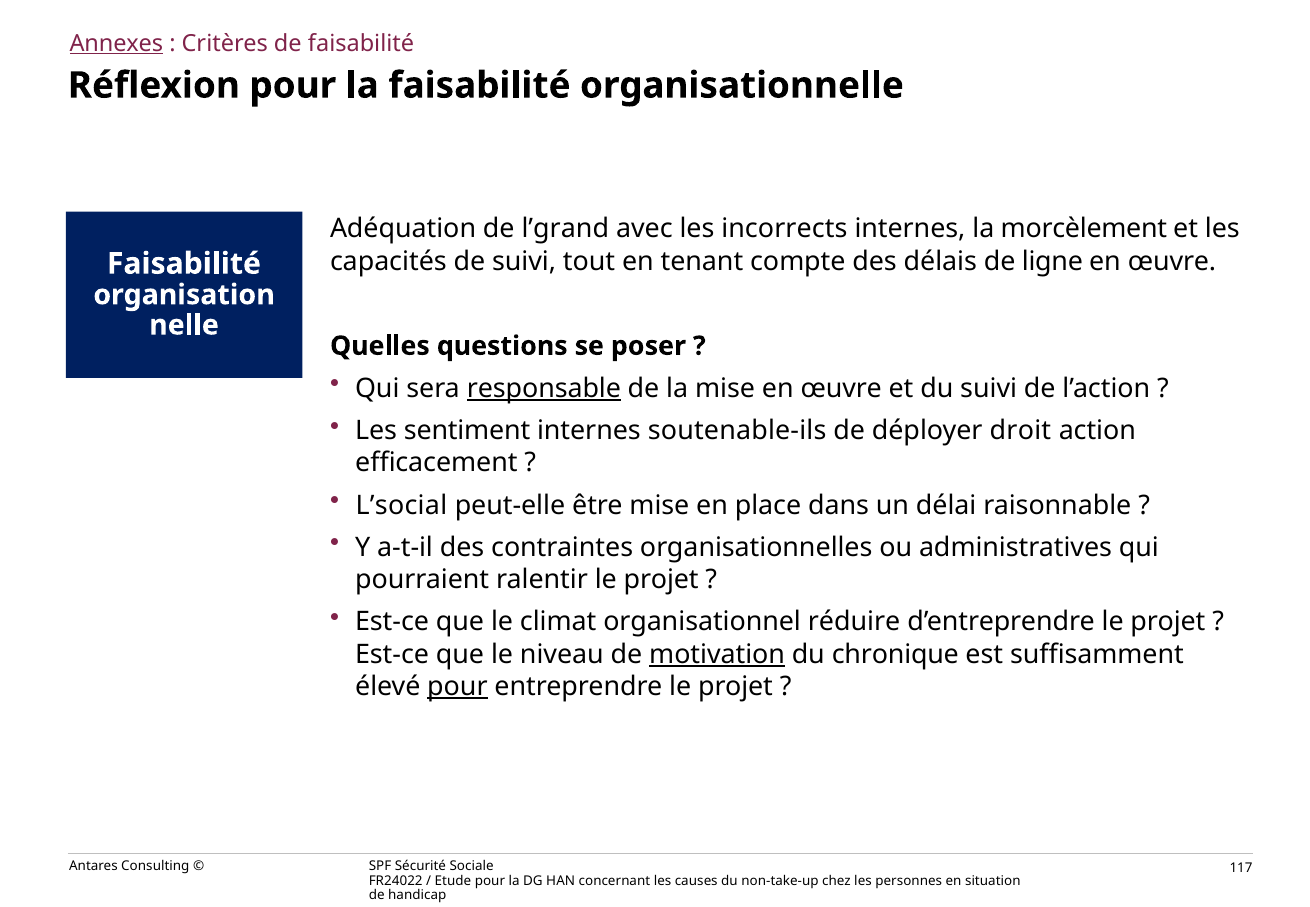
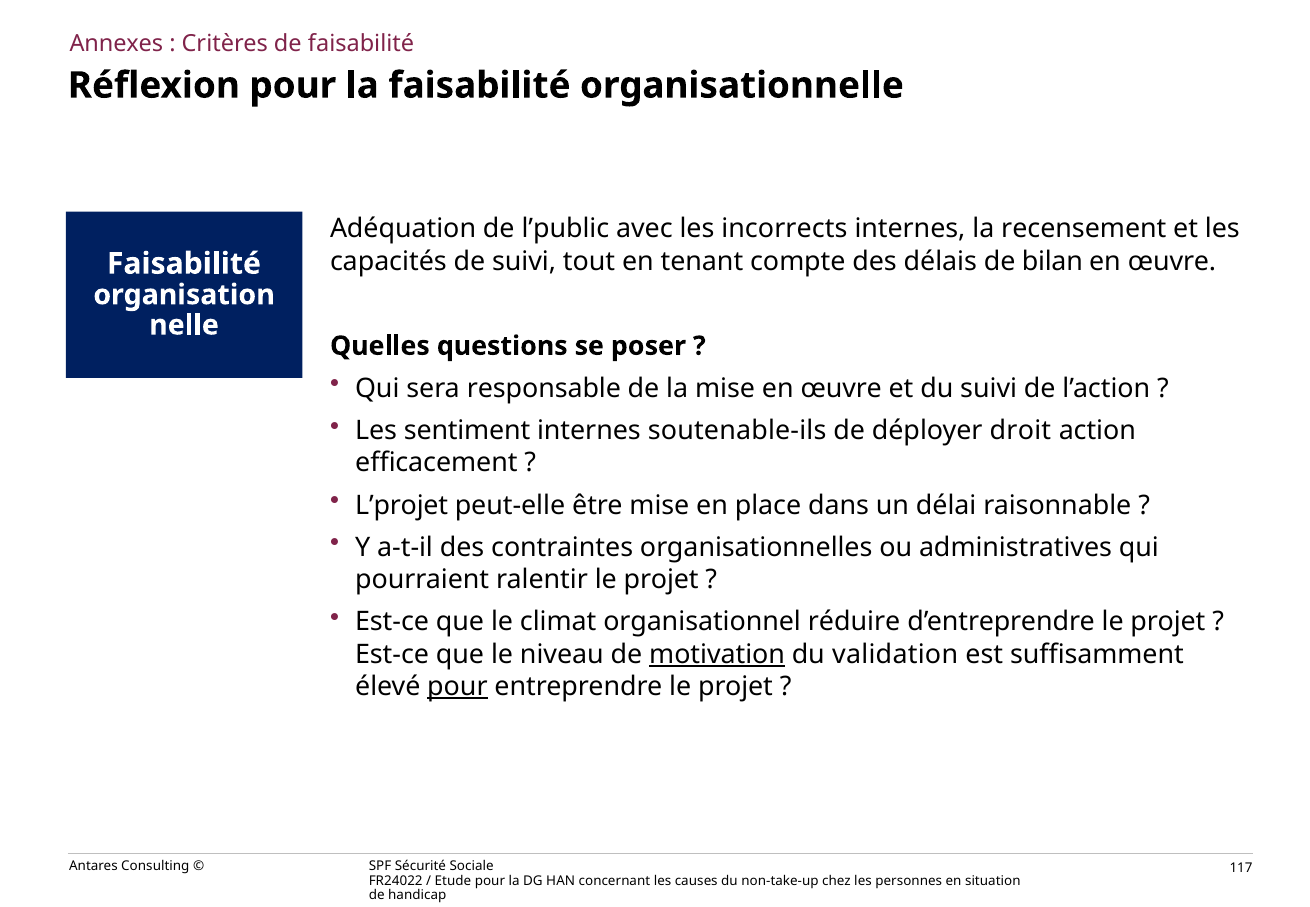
Annexes underline: present -> none
l’grand: l’grand -> l’public
morcèlement: morcèlement -> recensement
ligne: ligne -> bilan
responsable underline: present -> none
L’social: L’social -> L’projet
chronique: chronique -> validation
